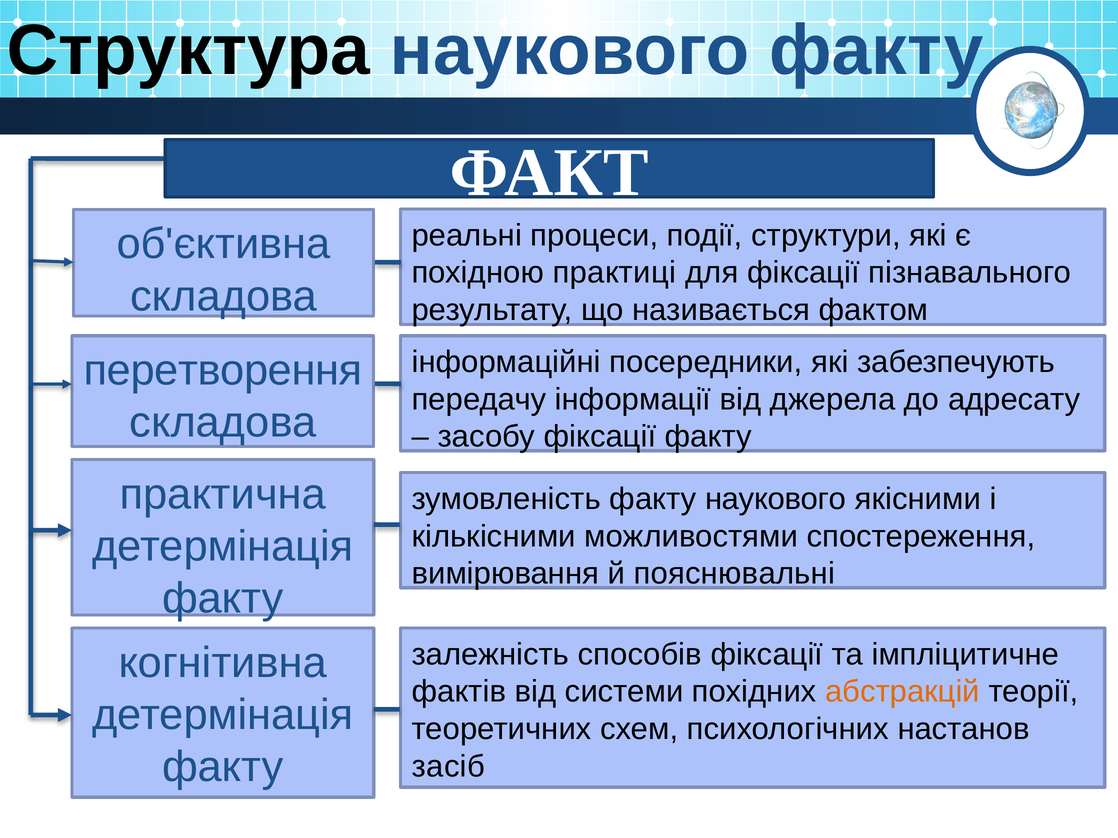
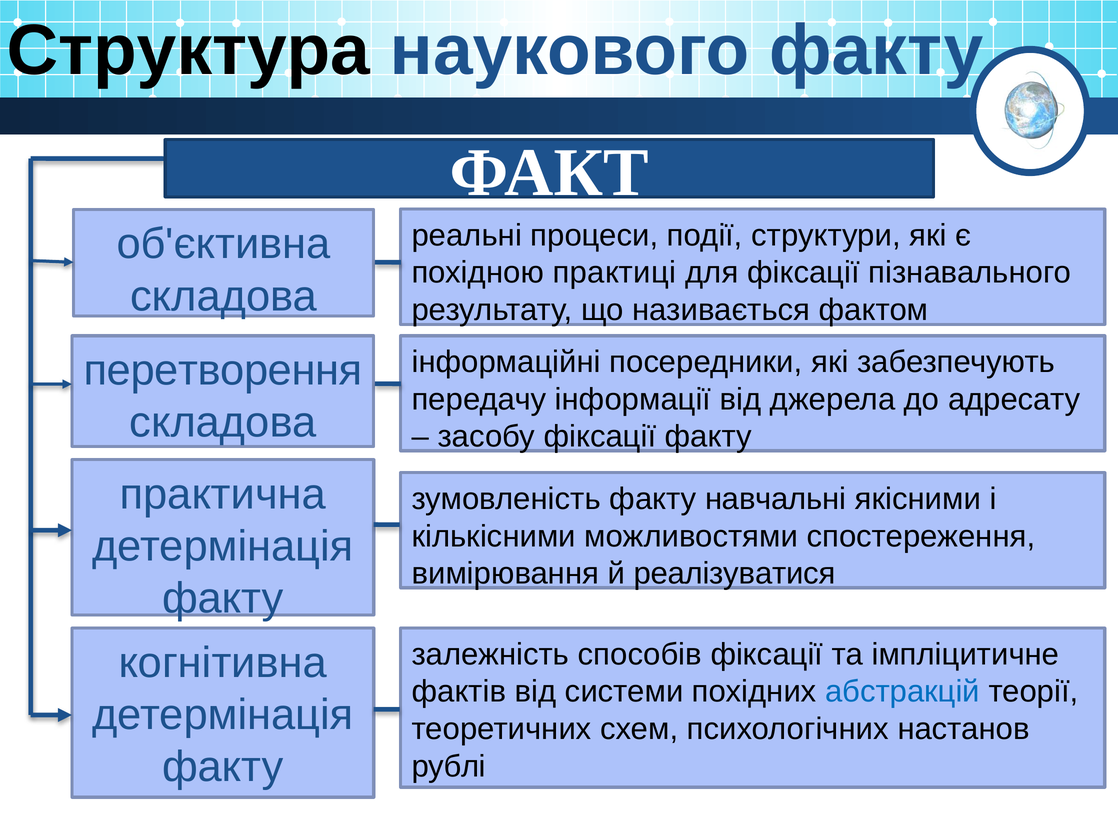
факту наукового: наукового -> навчальні
пояснювальні: пояснювальні -> реалізуватися
абстракцій colour: orange -> blue
засіб: засіб -> рублі
